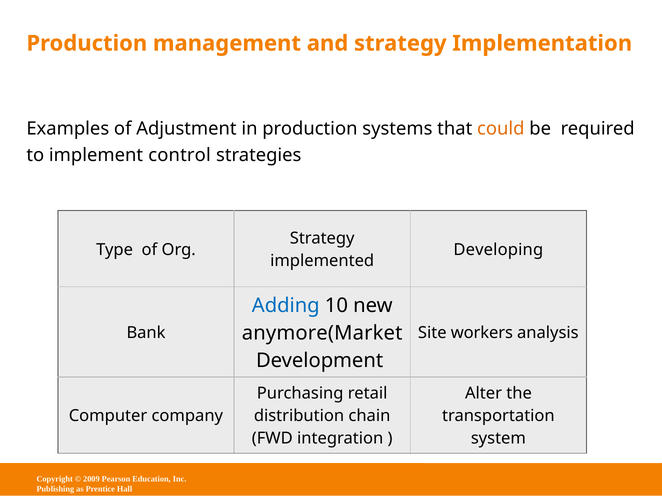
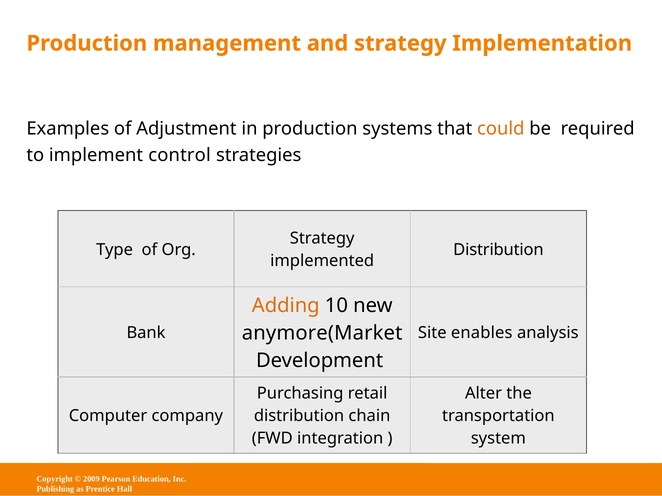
Developing at (498, 250): Developing -> Distribution
Adding colour: blue -> orange
workers: workers -> enables
